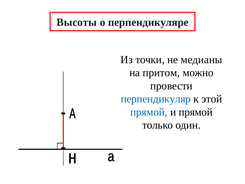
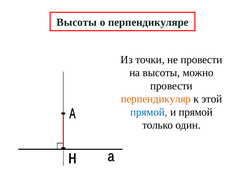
не медианы: медианы -> провести
на притом: притом -> высоты
перпендикуляр colour: blue -> orange
